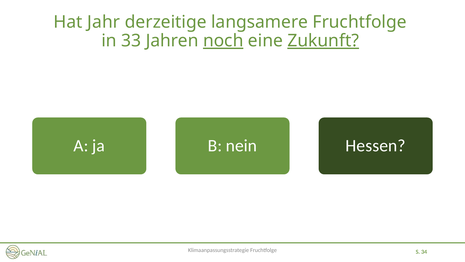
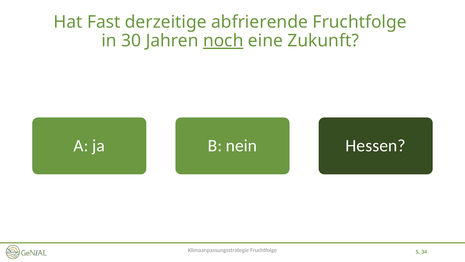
Jahr: Jahr -> Fast
langsamere: langsamere -> abfrierende
33: 33 -> 30
Zukunft underline: present -> none
